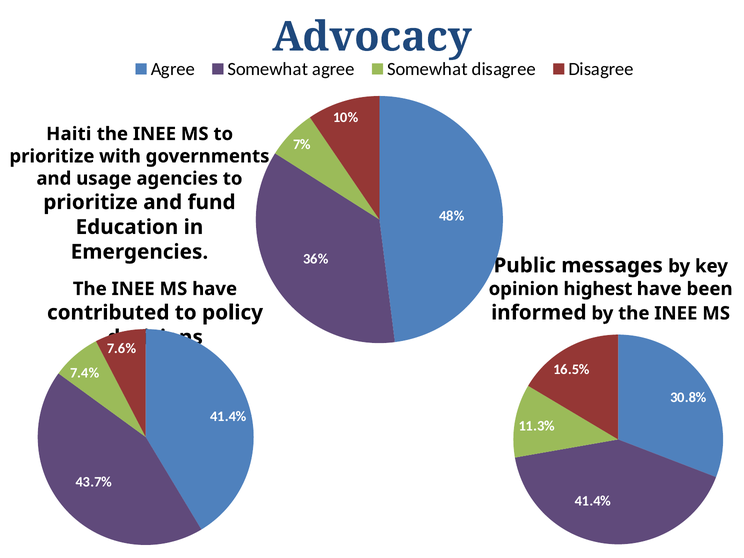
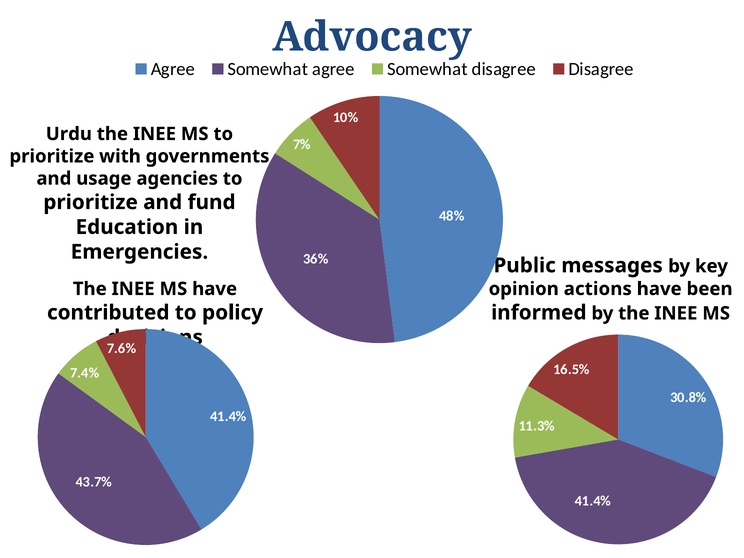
Haiti: Haiti -> Urdu
highest: highest -> actions
